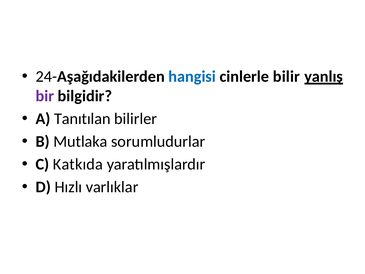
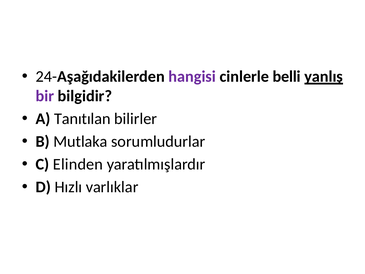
hangisi colour: blue -> purple
bilir: bilir -> belli
Katkıda: Katkıda -> Elinden
